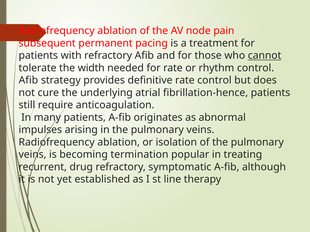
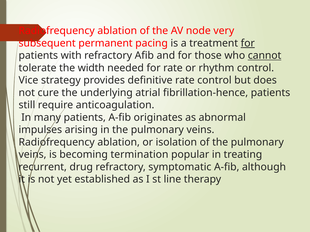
pain: pain -> very
for at (248, 43) underline: none -> present
Afib at (28, 80): Afib -> Vice
